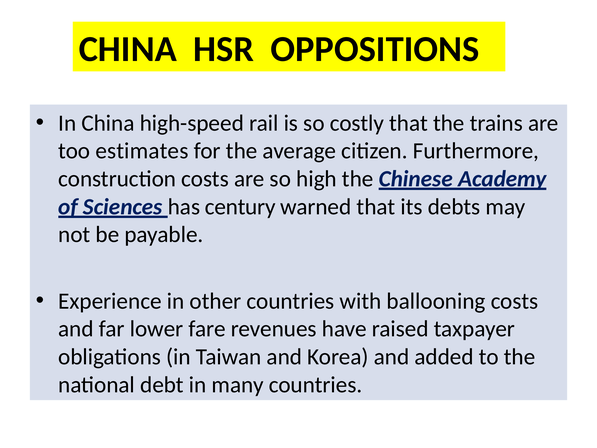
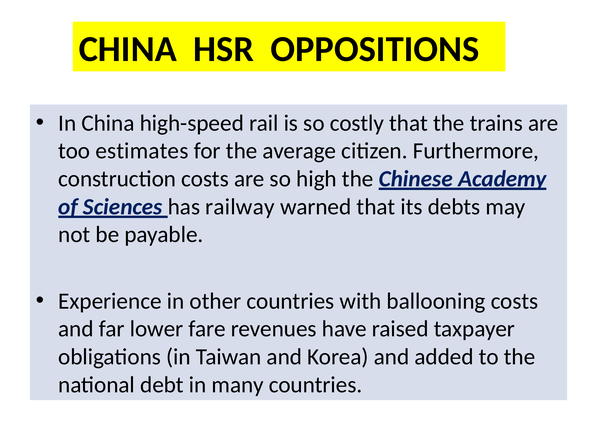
century: century -> railway
